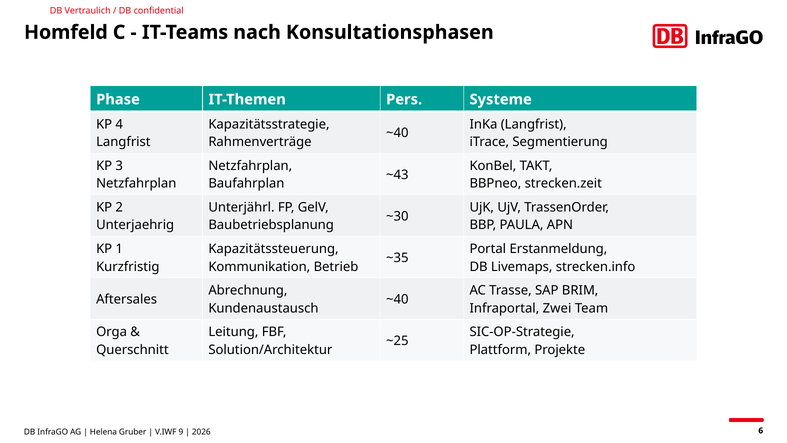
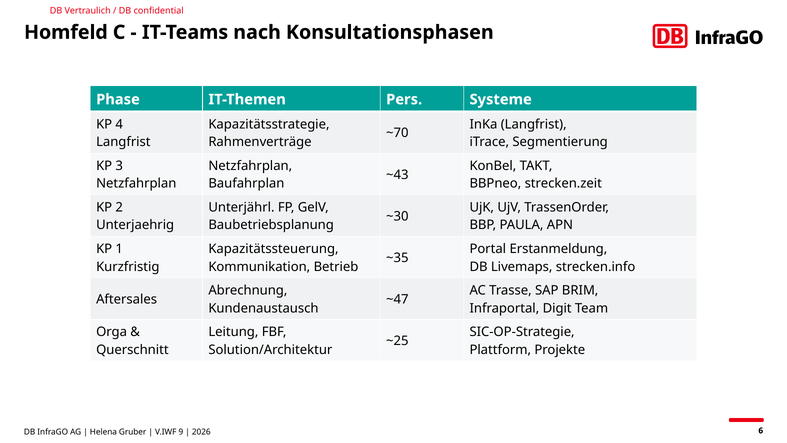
~40 at (397, 133): ~40 -> ~70
~40 at (397, 299): ~40 -> ~47
Zwei: Zwei -> Digit
